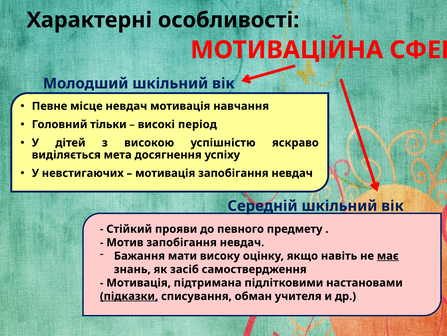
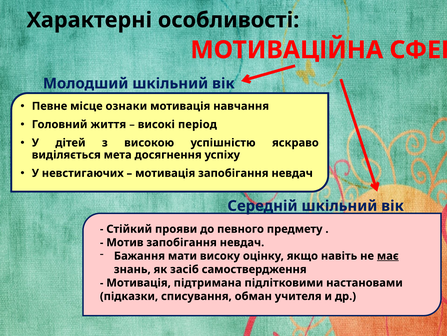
місце невдач: невдач -> ознаки
тільки: тільки -> життя
підказки underline: present -> none
